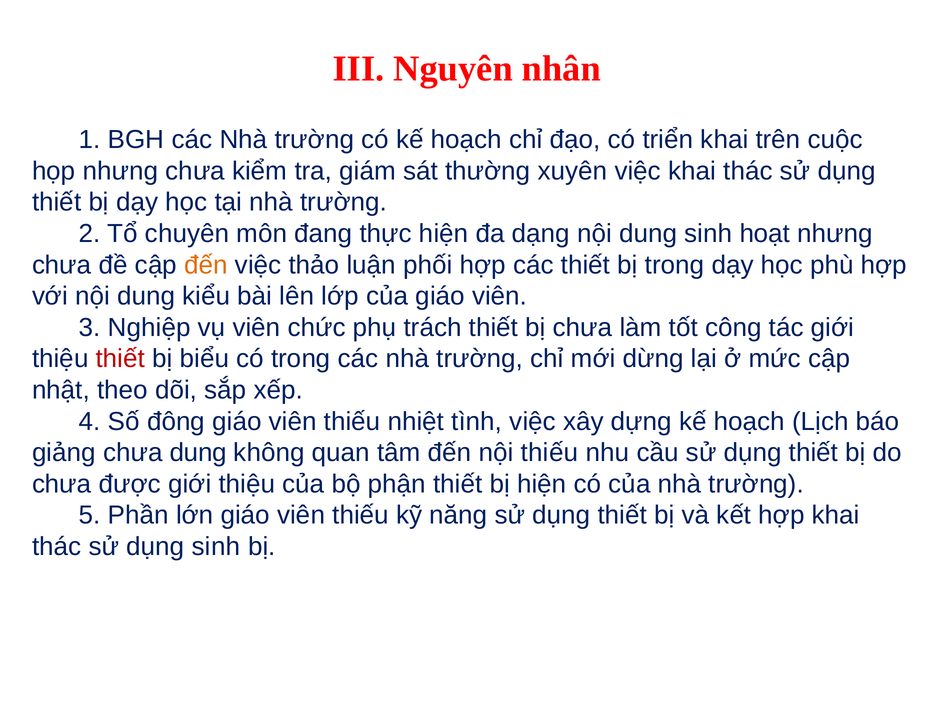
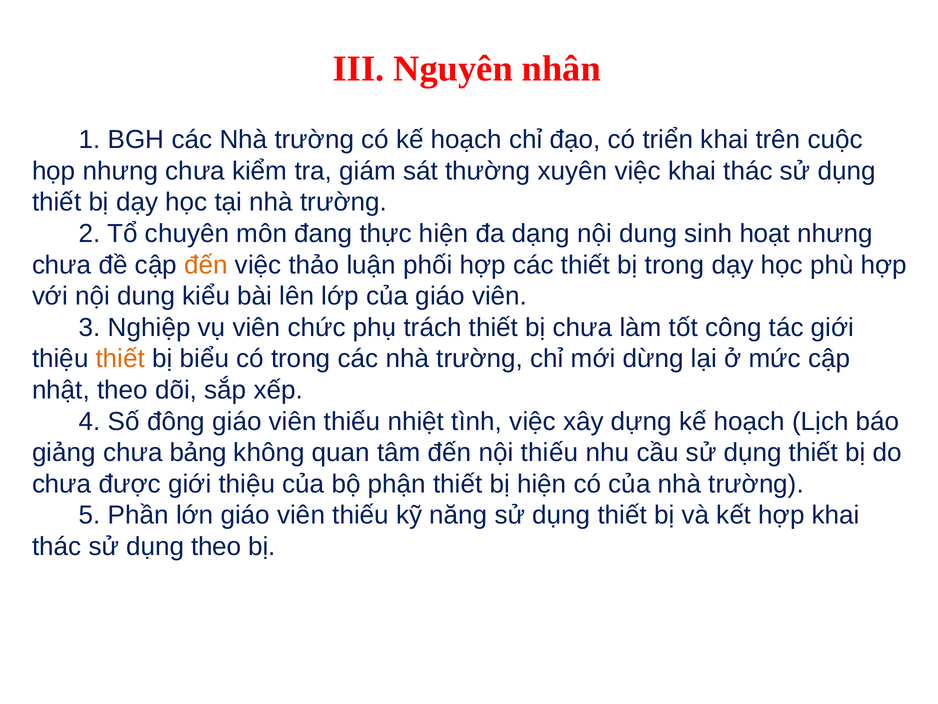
thiết at (120, 359) colour: red -> orange
chưa dung: dung -> bảng
dụng sinh: sinh -> theo
